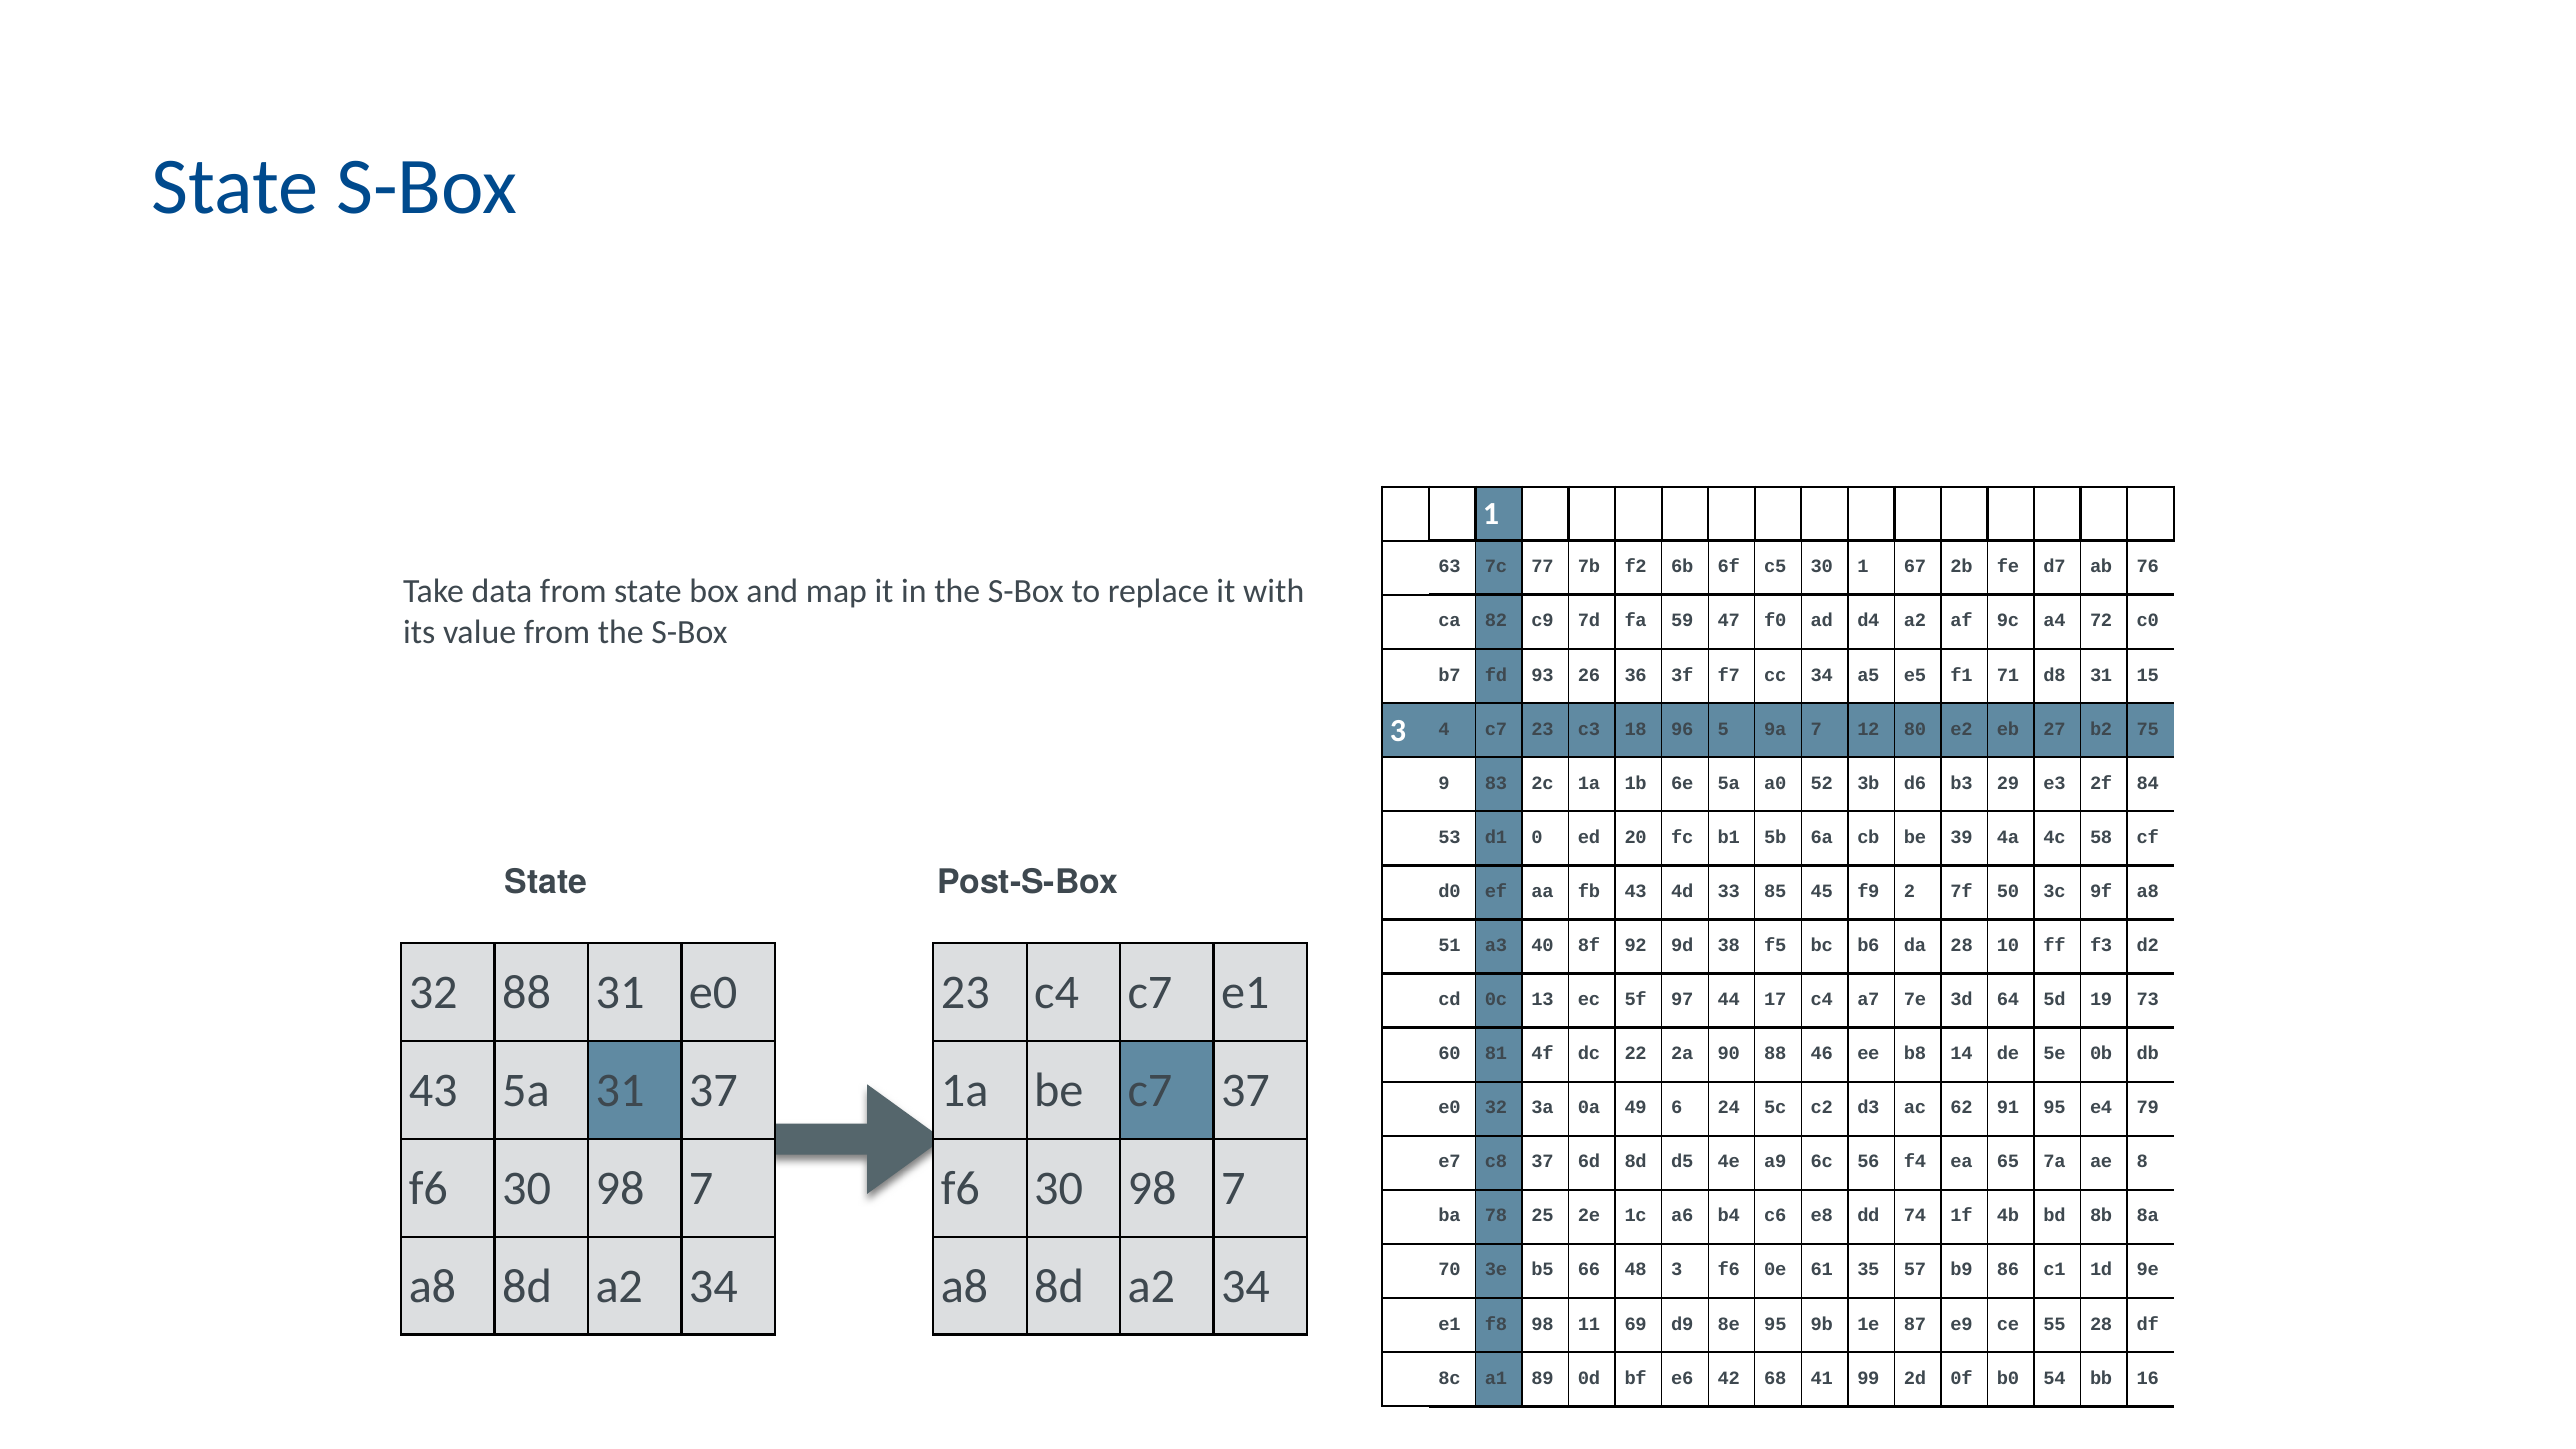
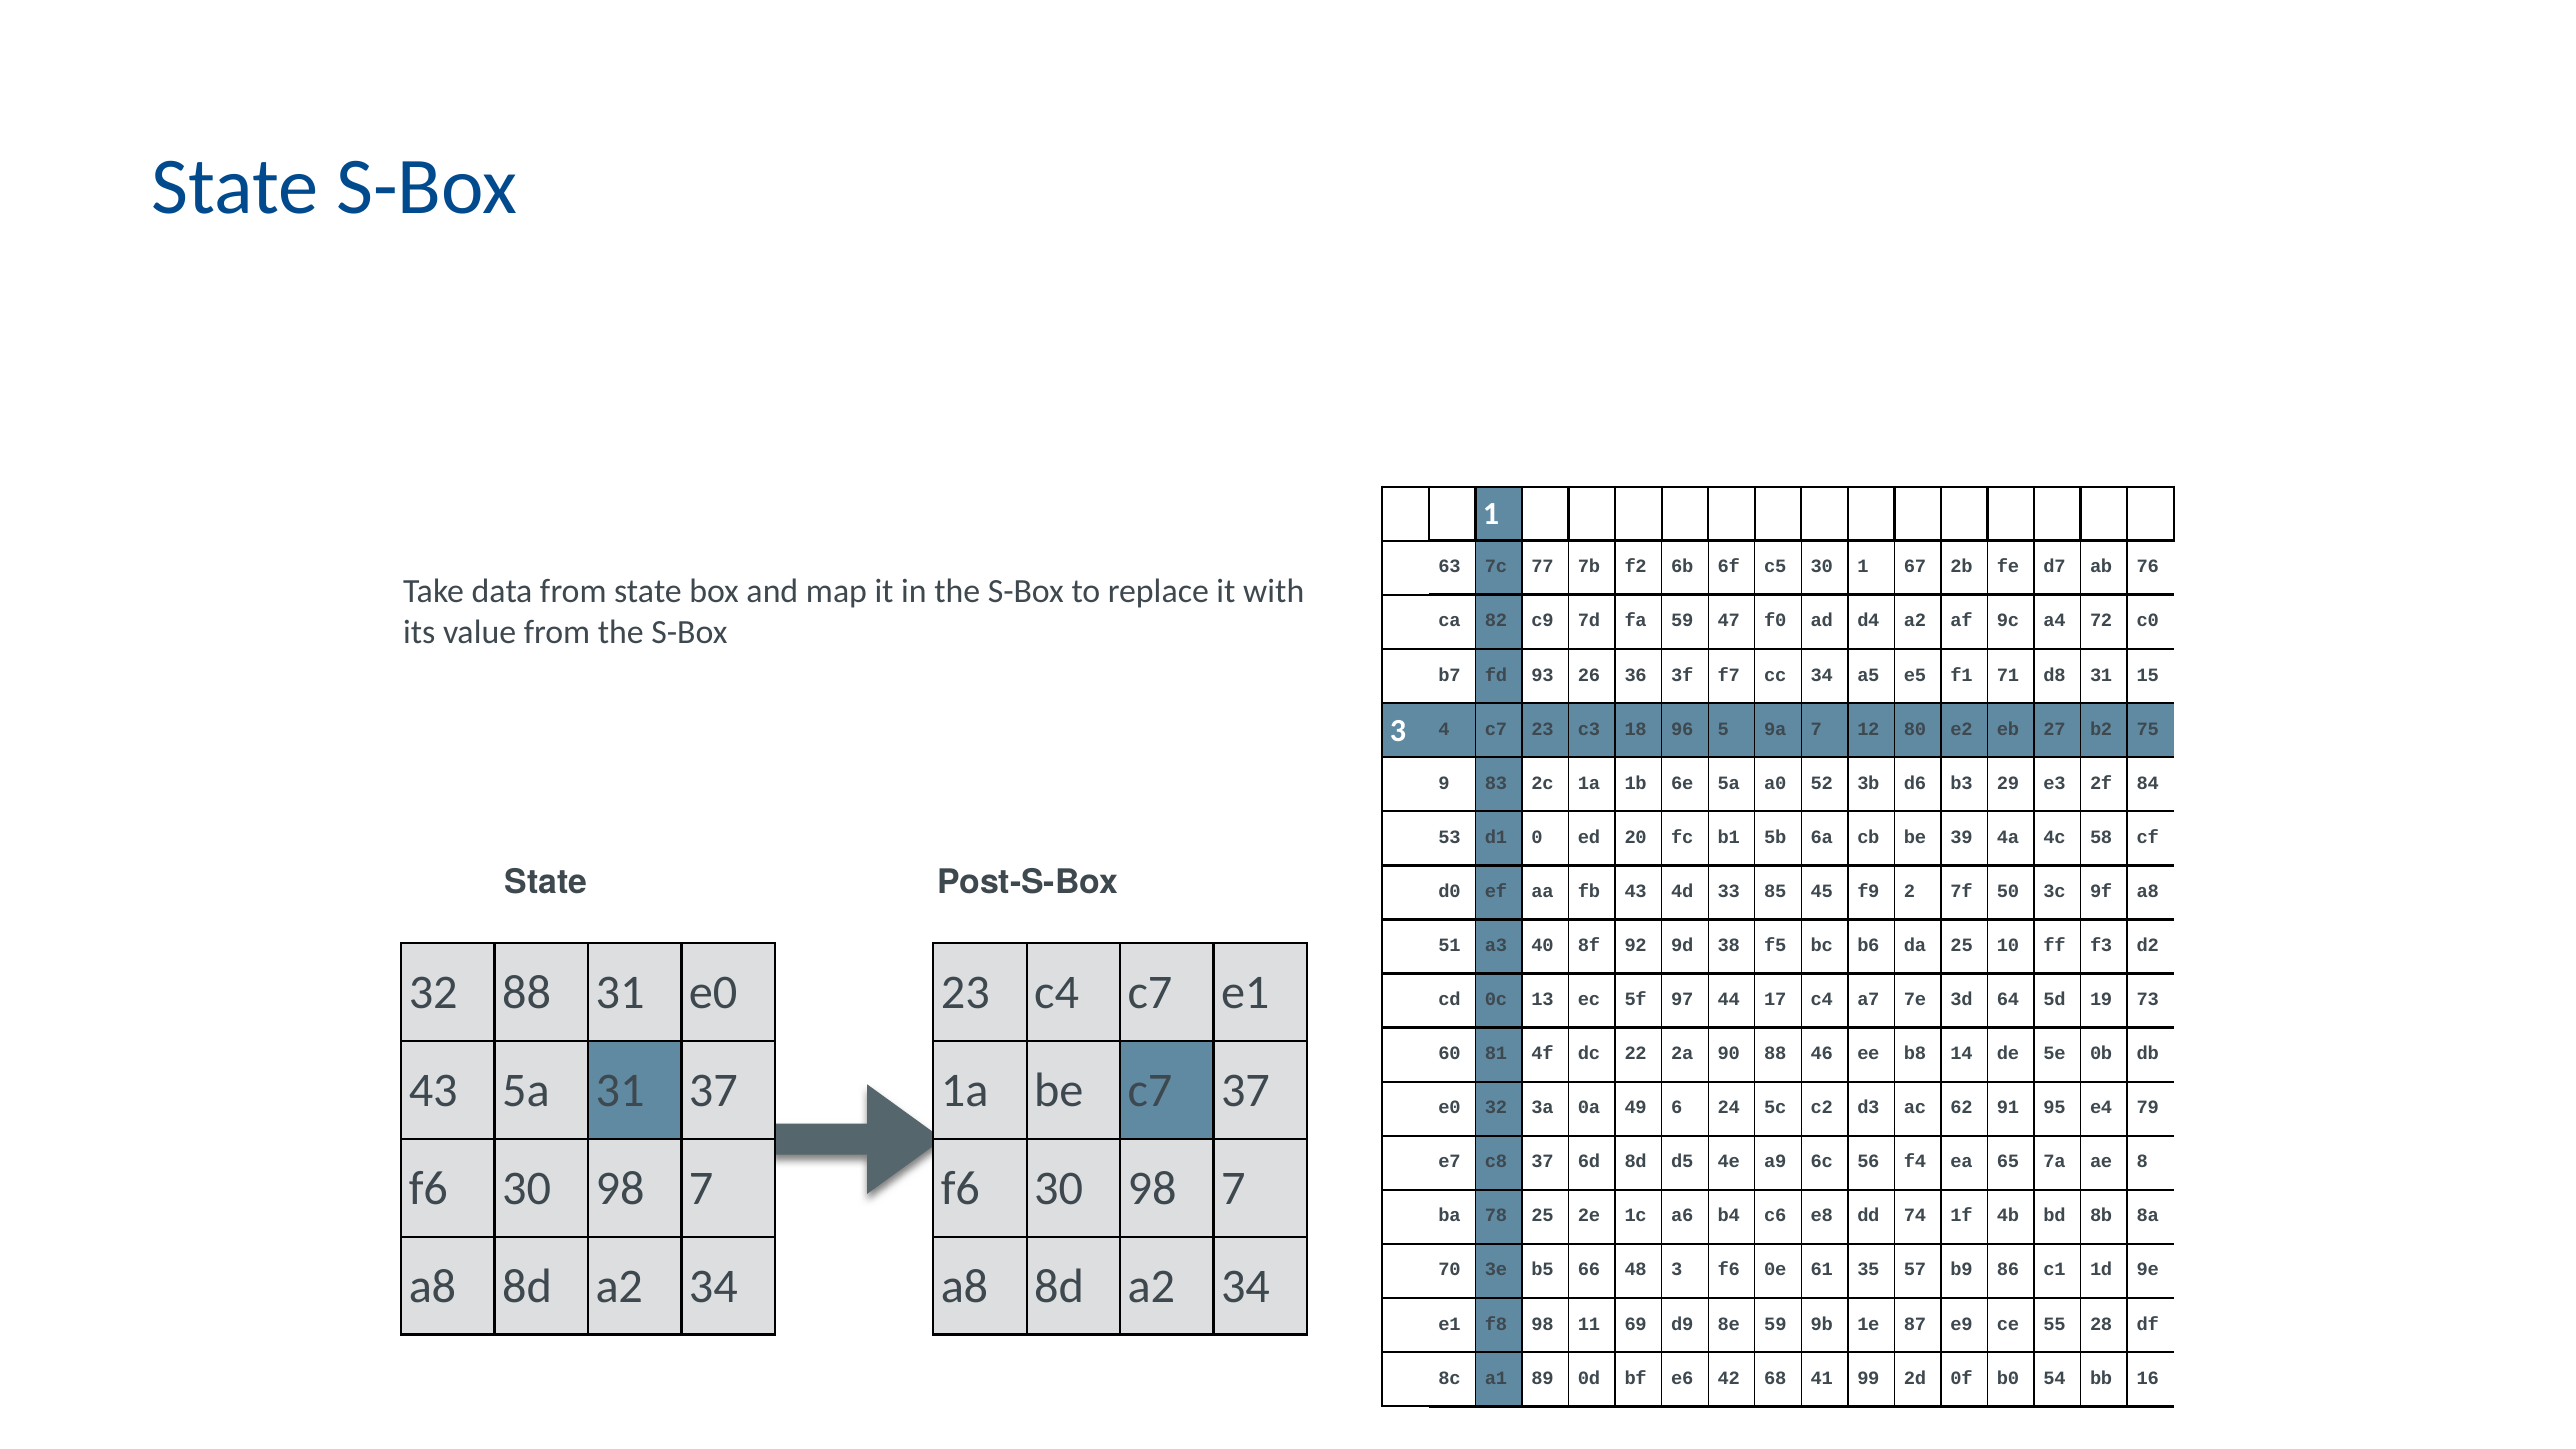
da 28: 28 -> 25
8e 95: 95 -> 59
